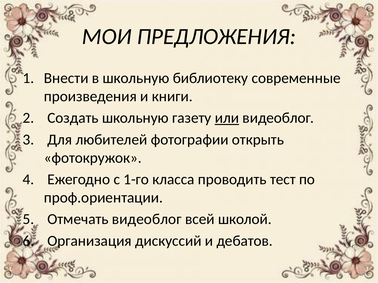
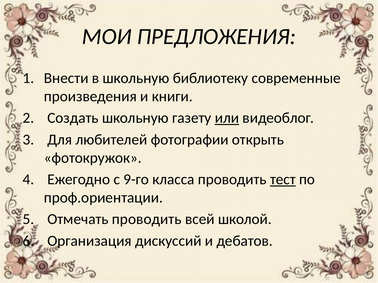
1-го: 1-го -> 9-го
тест underline: none -> present
Отмечать видеоблог: видеоблог -> проводить
